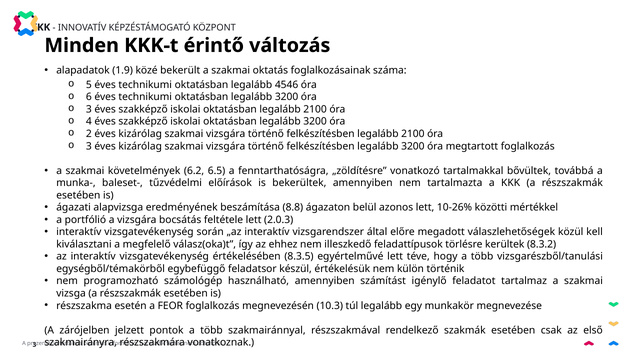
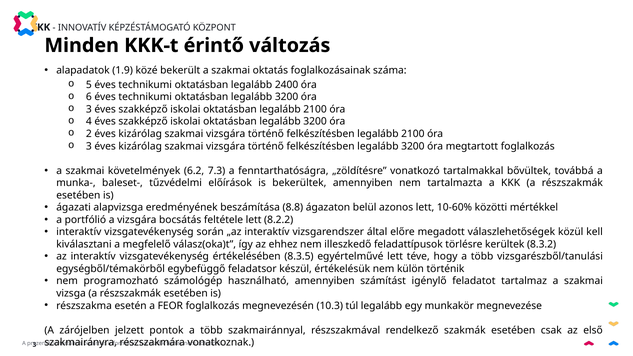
4546: 4546 -> 2400
6.5: 6.5 -> 7.3
10-26%: 10-26% -> 10-60%
2.0.3: 2.0.3 -> 8.2.2
